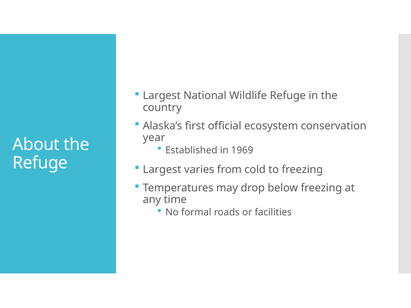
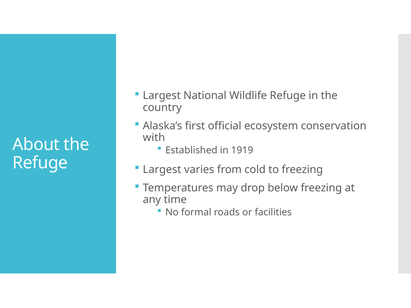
year: year -> with
1969: 1969 -> 1919
